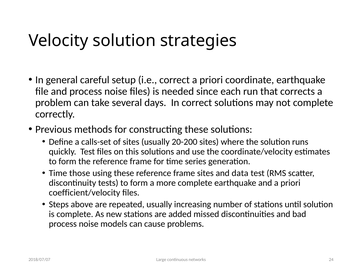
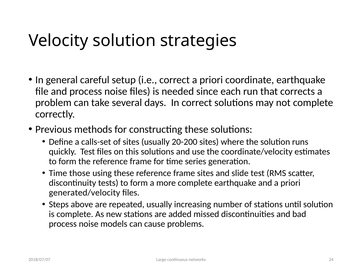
data: data -> slide
coefficient/velocity: coefficient/velocity -> generated/velocity
